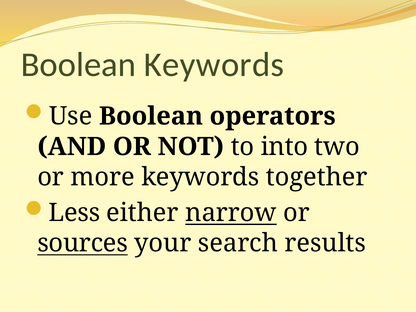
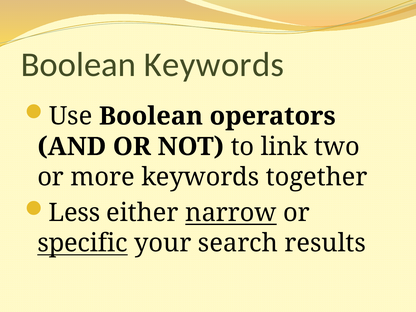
into: into -> link
sources: sources -> specific
